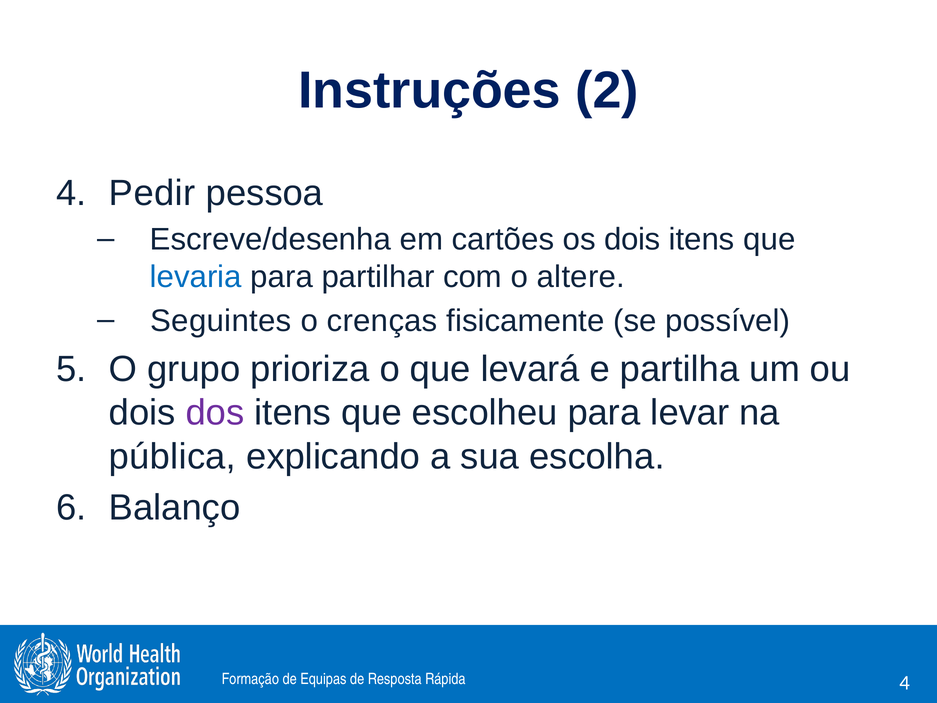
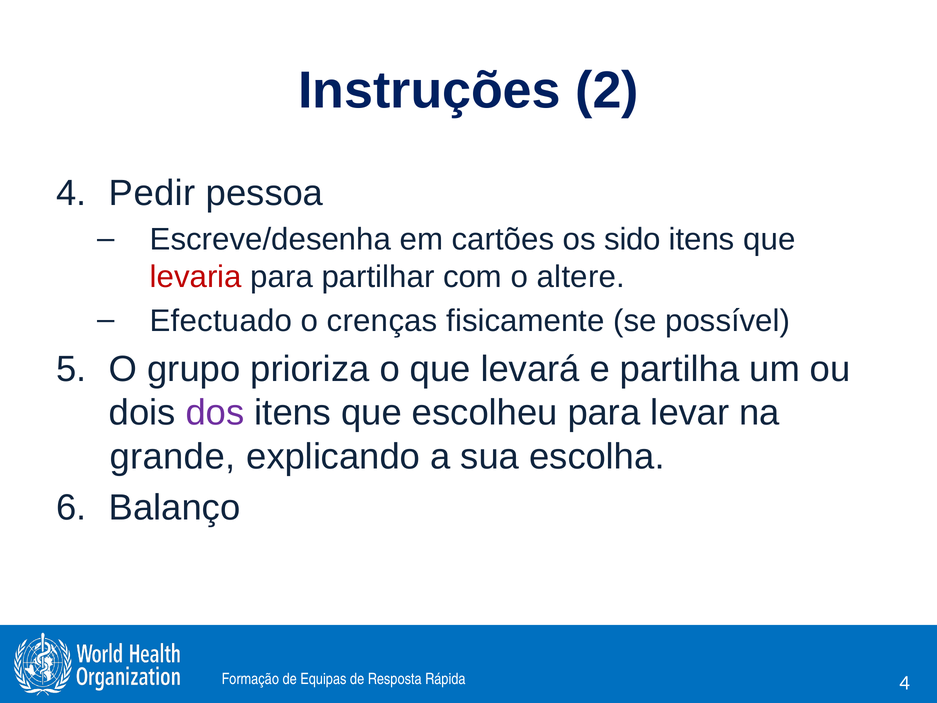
os dois: dois -> sido
levaria colour: blue -> red
Seguintes: Seguintes -> Efectuado
pública: pública -> grande
